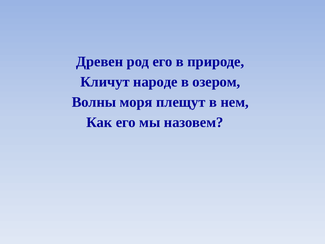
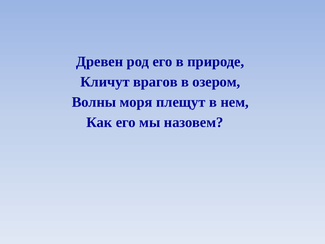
народе: народе -> врагов
